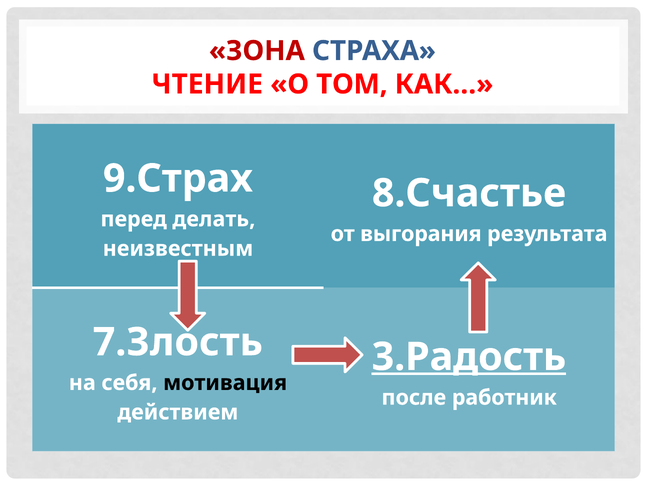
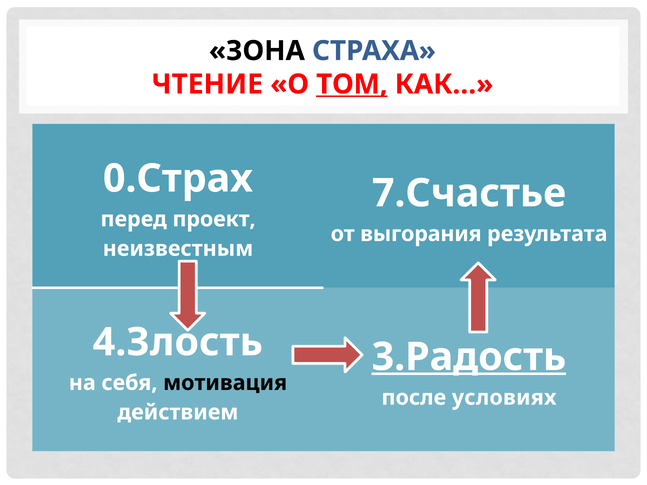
ЗОНА colour: red -> black
ТОМ underline: none -> present
9.Страх: 9.Страх -> 0.Страх
8.Счастье: 8.Счастье -> 7.Счастье
делать: делать -> проект
7.Злость: 7.Злость -> 4.Злость
работник: работник -> условиях
